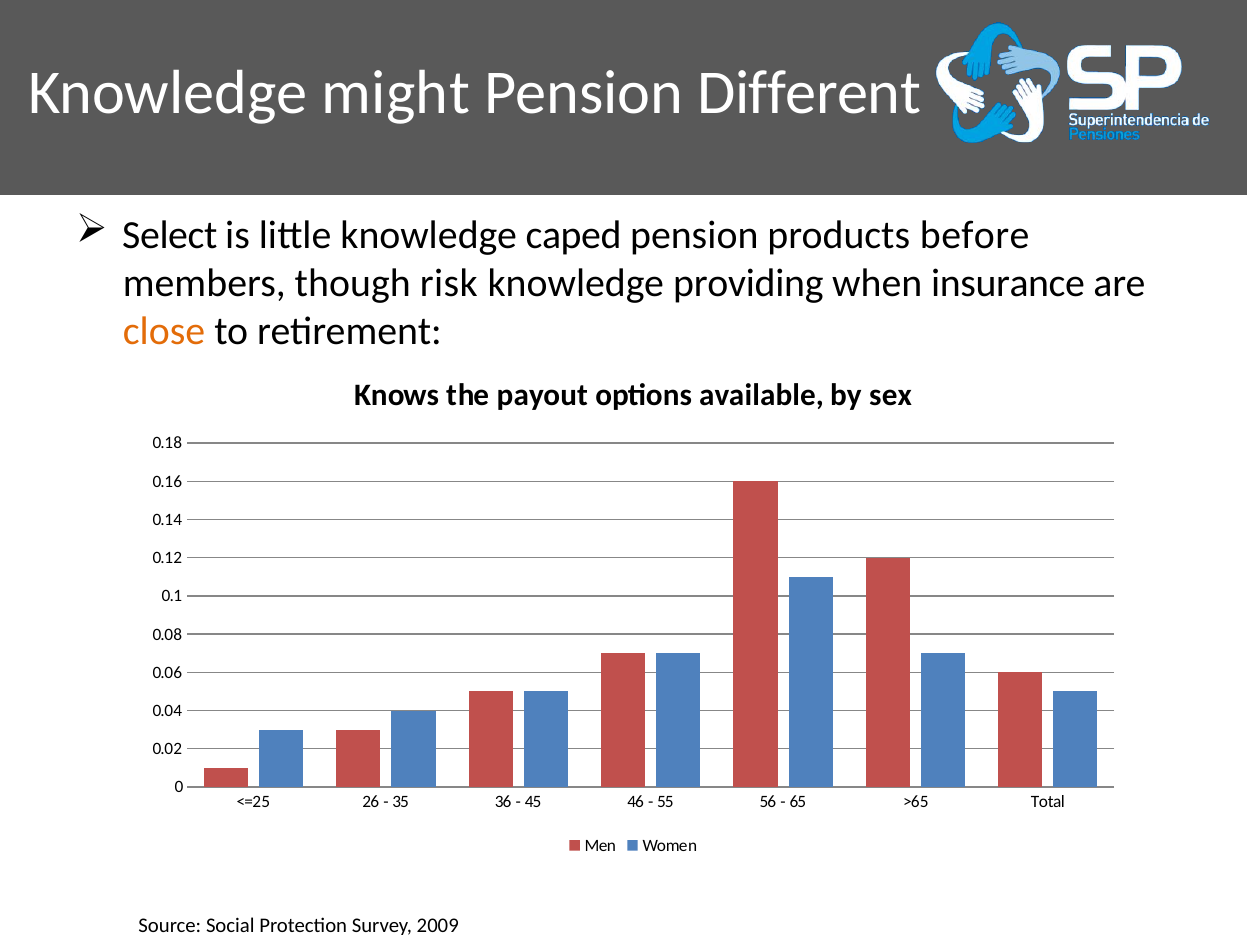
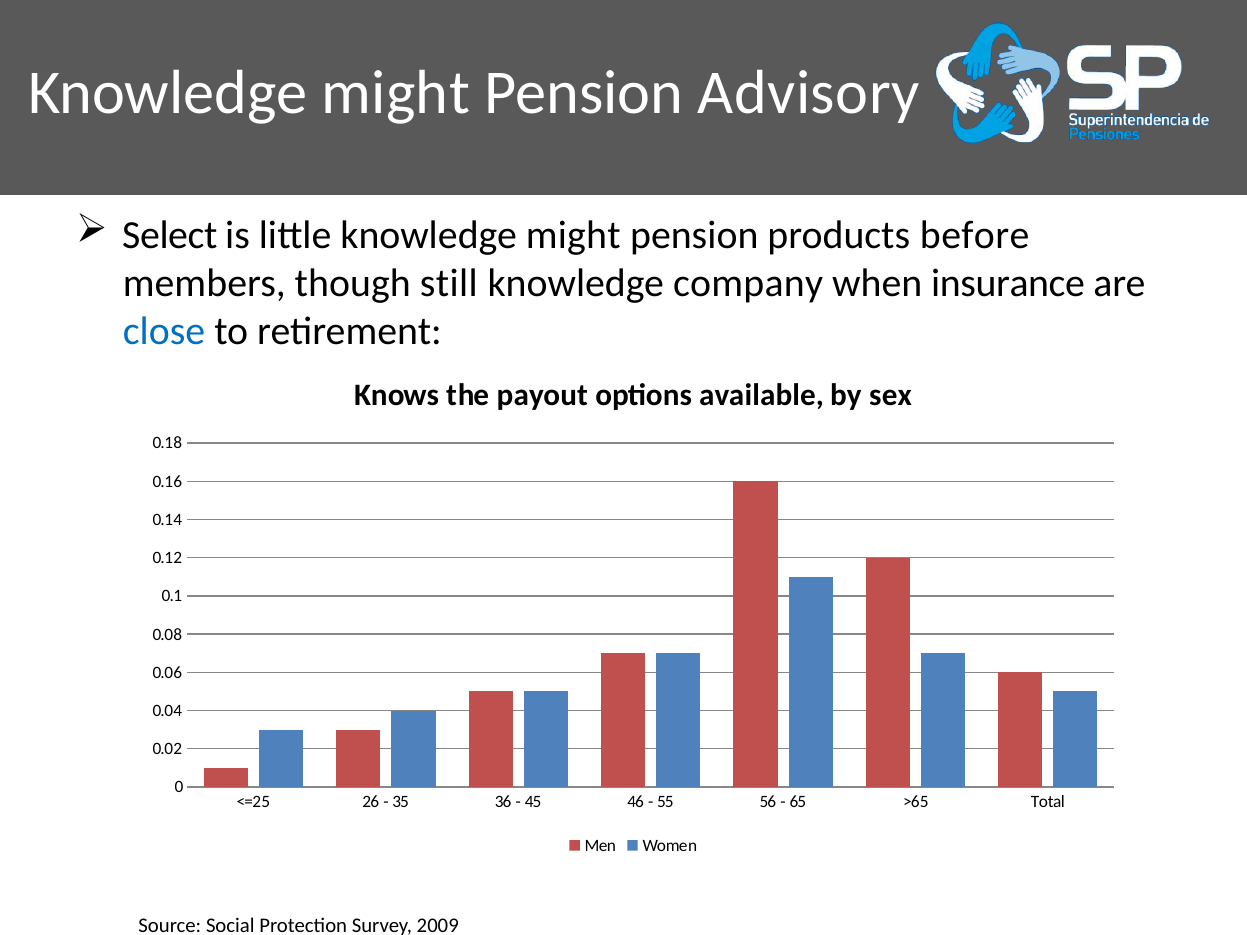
Different: Different -> Advisory
little knowledge caped: caped -> might
risk: risk -> still
providing: providing -> company
close colour: orange -> blue
